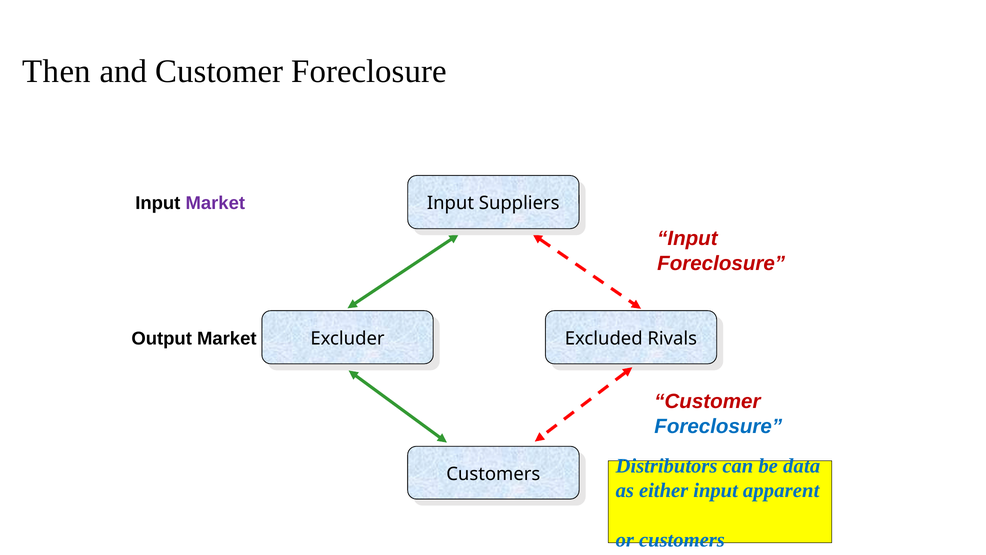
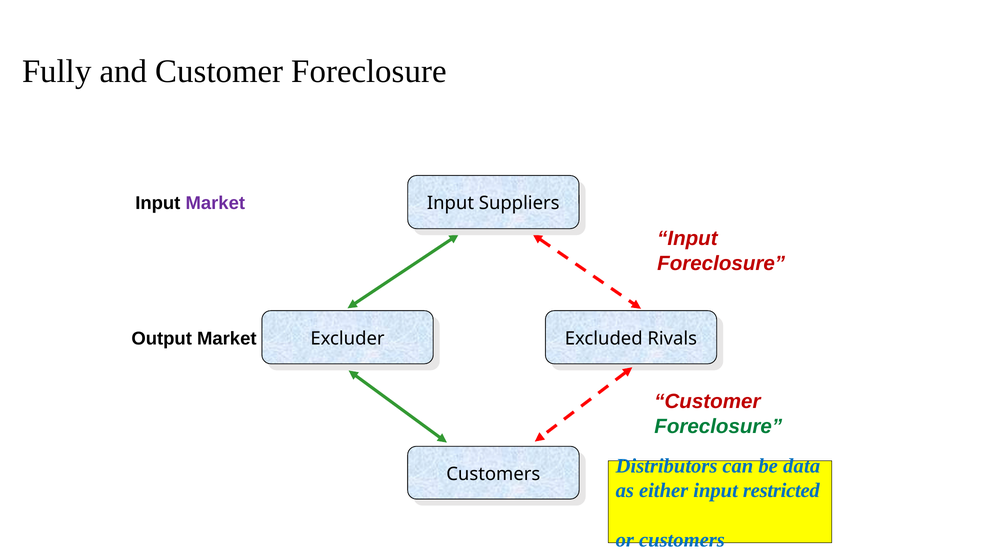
Then: Then -> Fully
Foreclosure at (718, 426) colour: blue -> green
apparent: apparent -> restricted
